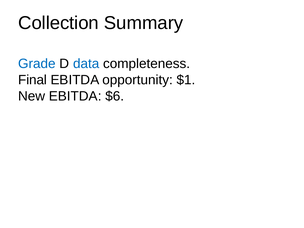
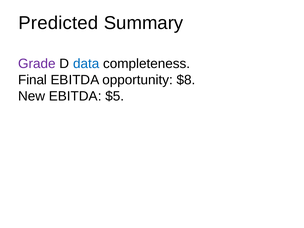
Collection: Collection -> Predicted
Grade colour: blue -> purple
$1: $1 -> $8
$6: $6 -> $5
